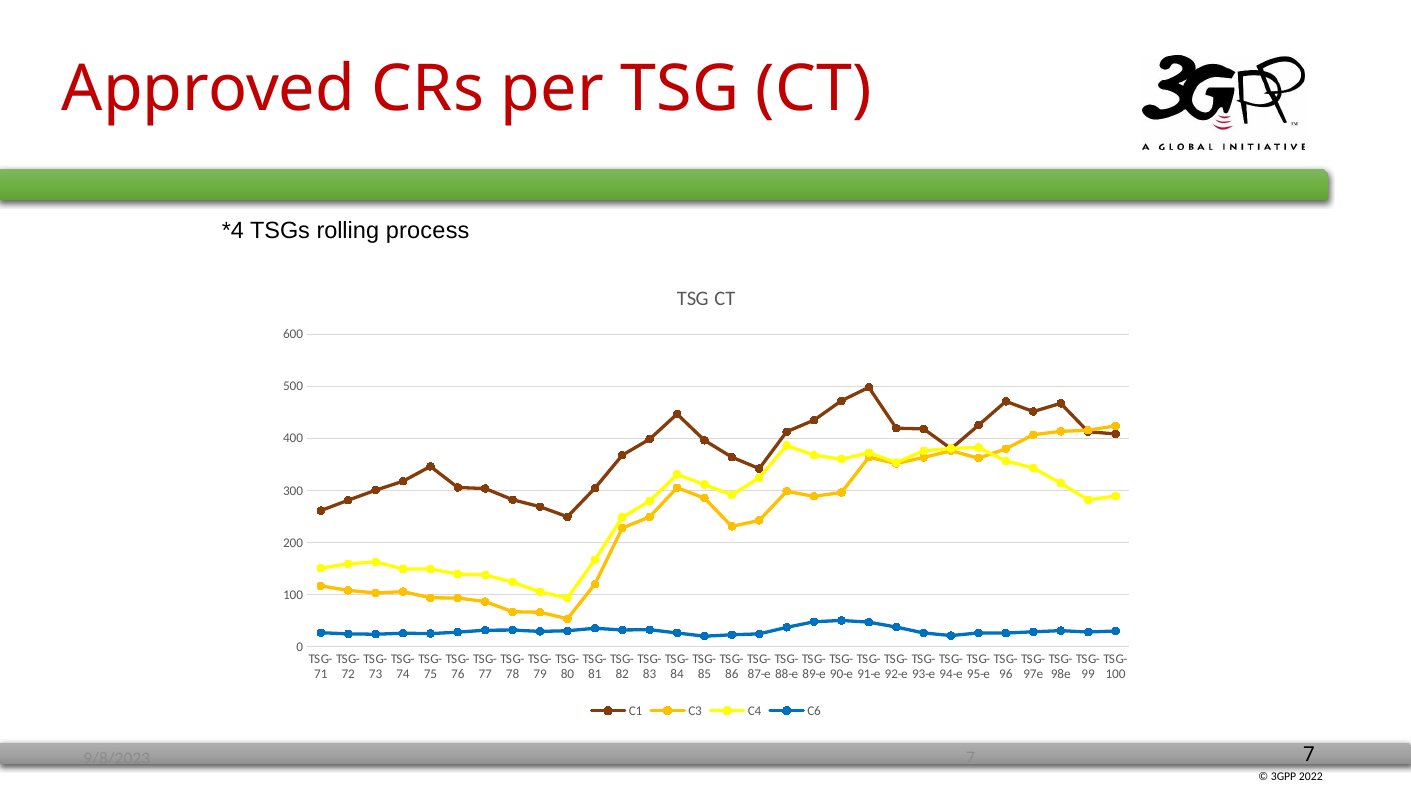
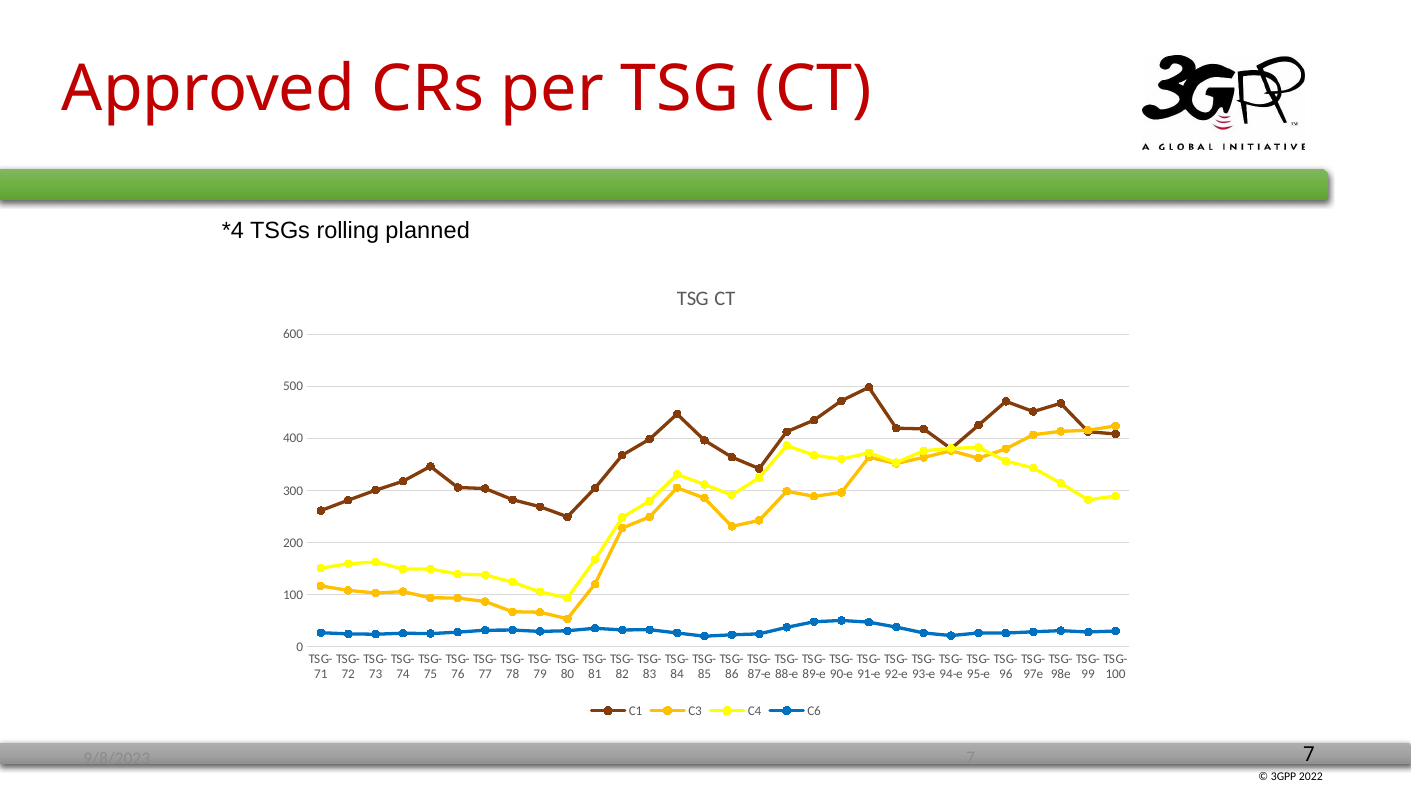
process: process -> planned
